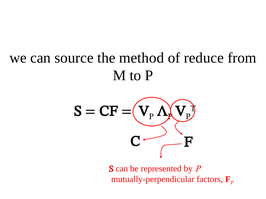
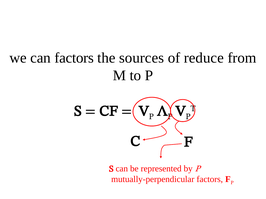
can source: source -> factors
method: method -> sources
